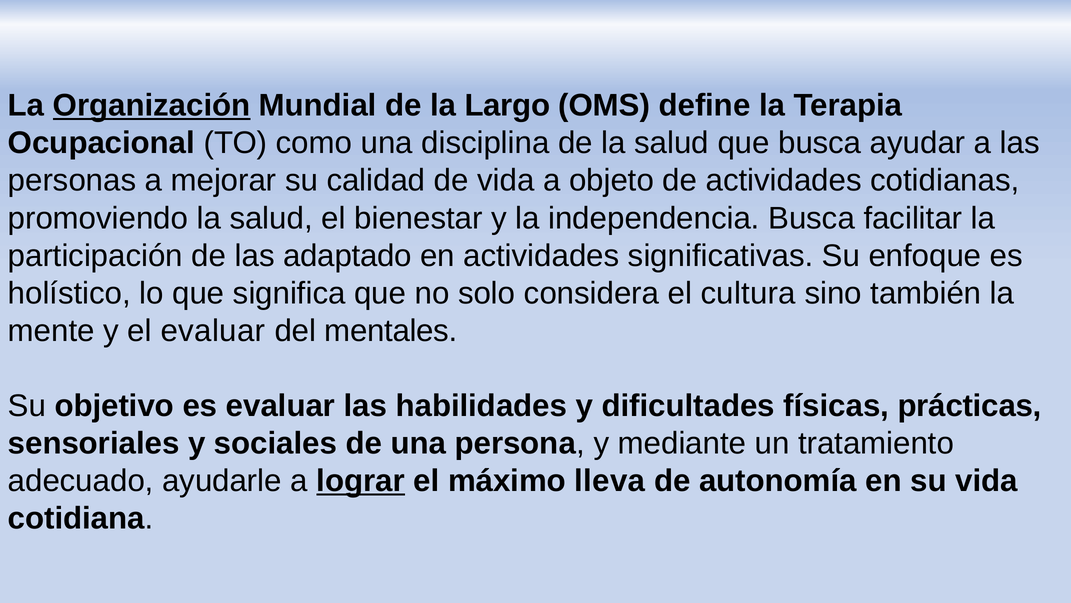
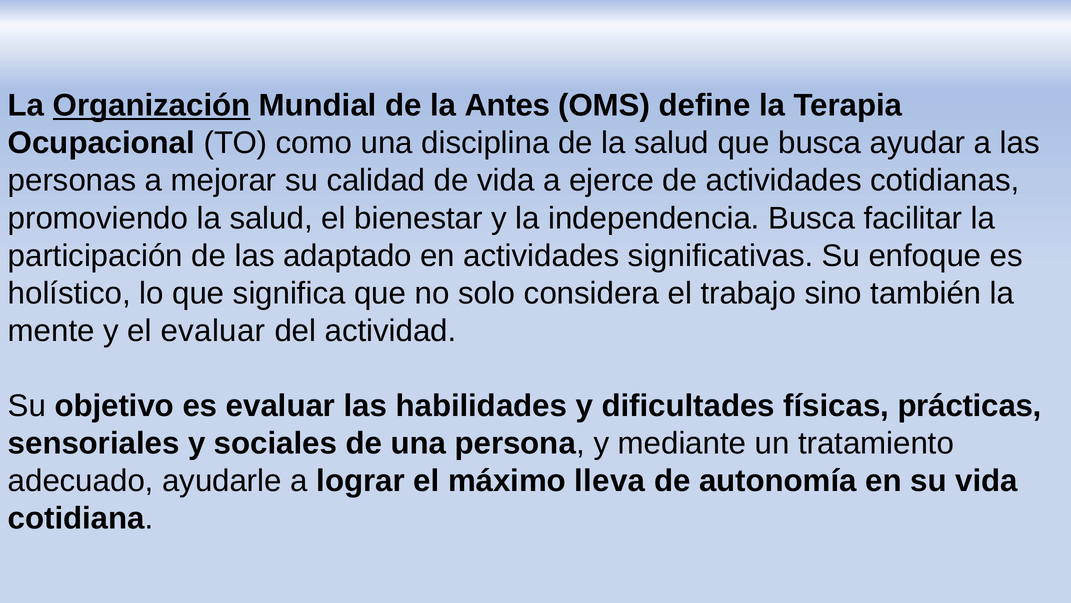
Largo: Largo -> Antes
objeto: objeto -> ejerce
cultura: cultura -> trabajo
mentales: mentales -> actividad
lograr underline: present -> none
